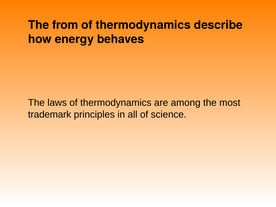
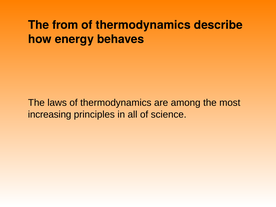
trademark: trademark -> increasing
